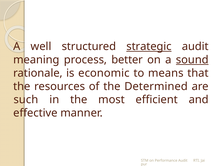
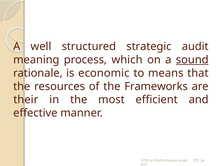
strategic underline: present -> none
better: better -> which
Determined: Determined -> Frameworks
such: such -> their
